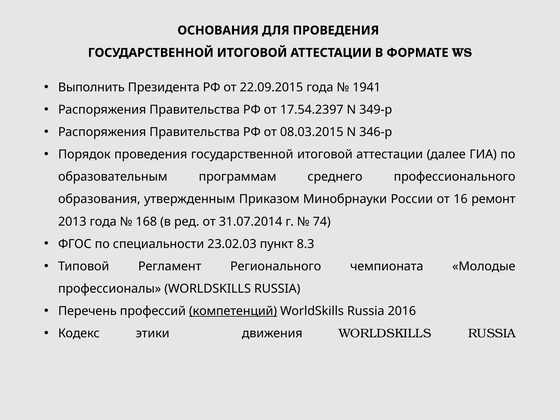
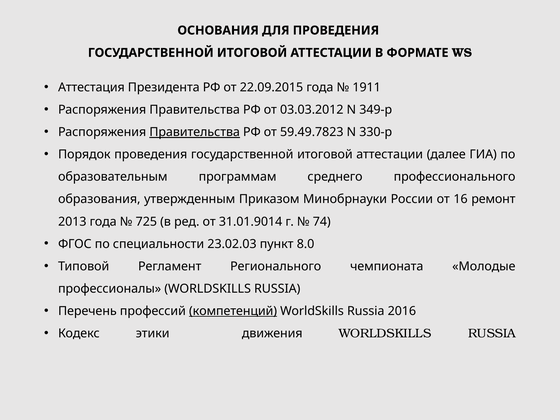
Выполнить: Выполнить -> Аттестация
1941: 1941 -> 1911
17.54.2397: 17.54.2397 -> 03.03.2012
Правительства at (195, 132) underline: none -> present
08.03.2015: 08.03.2015 -> 59.49.7823
346-р: 346-р -> 330-р
168: 168 -> 725
31.07.2014: 31.07.2014 -> 31.01.9014
8.3: 8.3 -> 8.0
